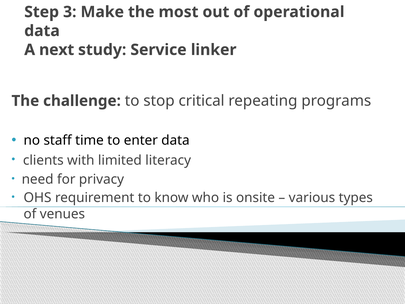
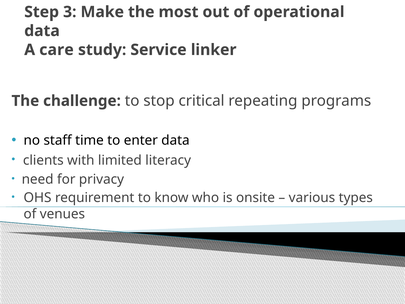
next: next -> care
